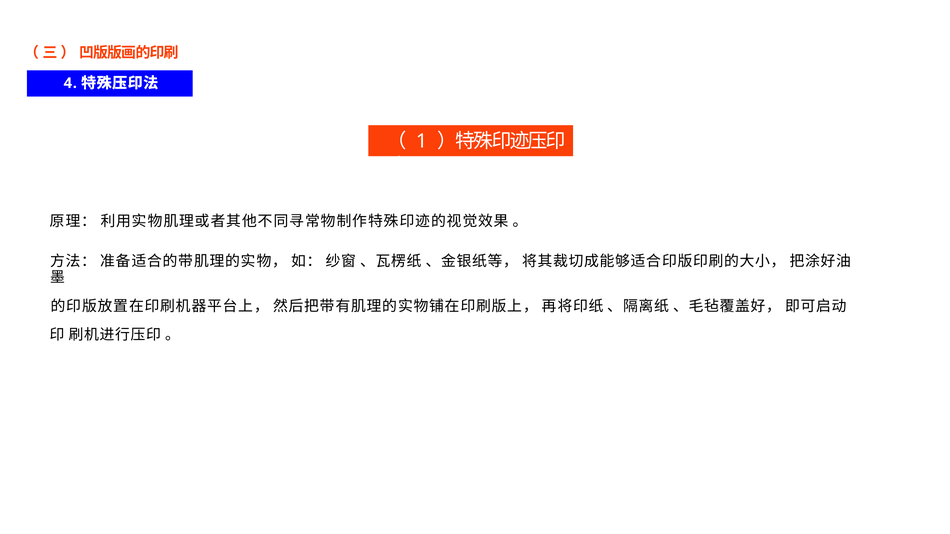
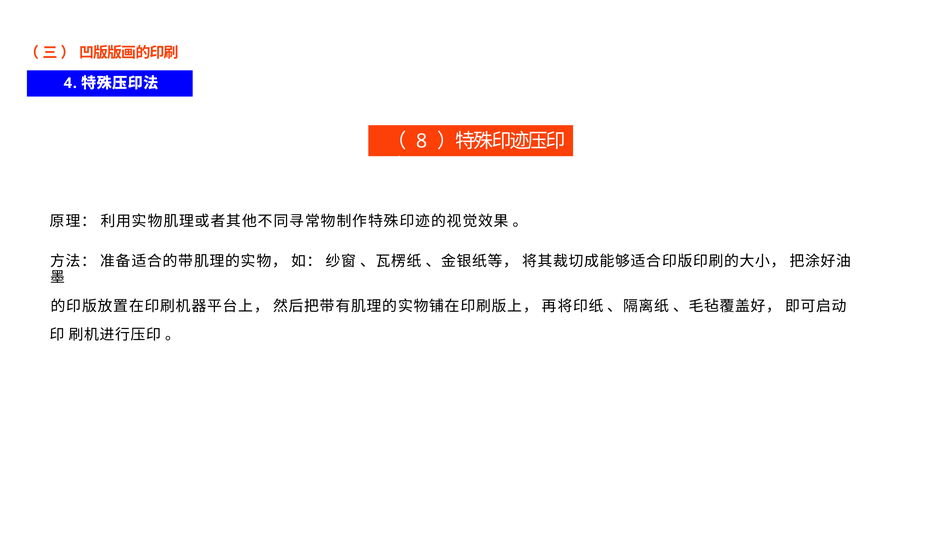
1: 1 -> 8
